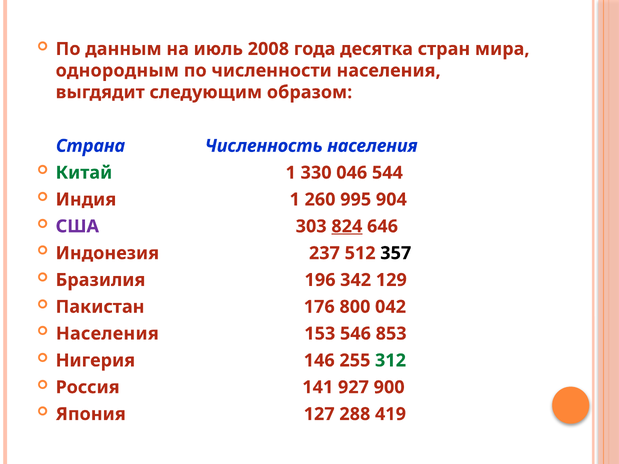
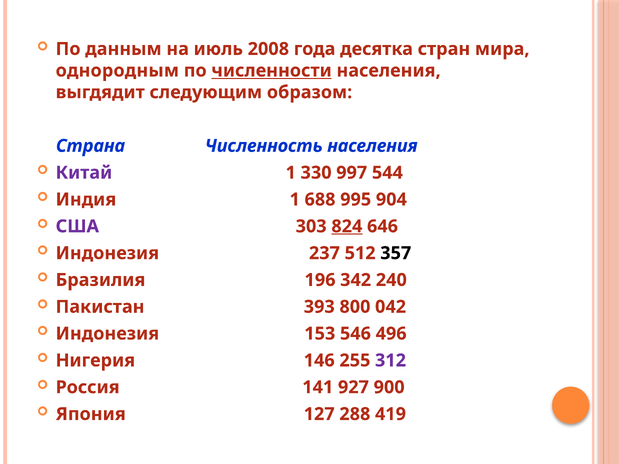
численности underline: none -> present
Китай colour: green -> purple
046: 046 -> 997
260: 260 -> 688
129: 129 -> 240
176: 176 -> 393
Населения at (107, 334): Населения -> Индонезия
853: 853 -> 496
312 colour: green -> purple
